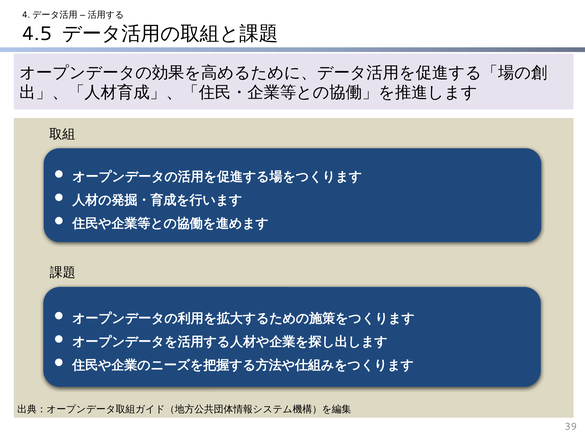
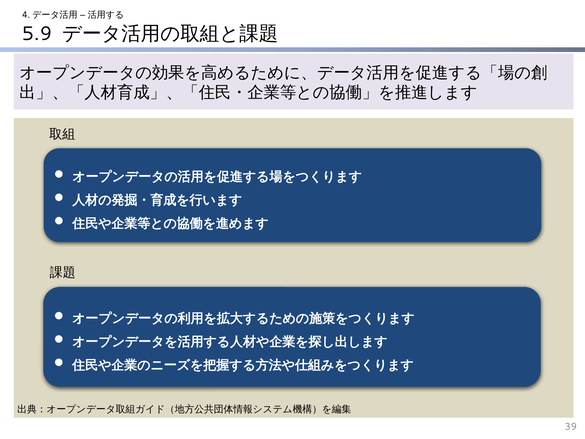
4.5: 4.5 -> 5.9
